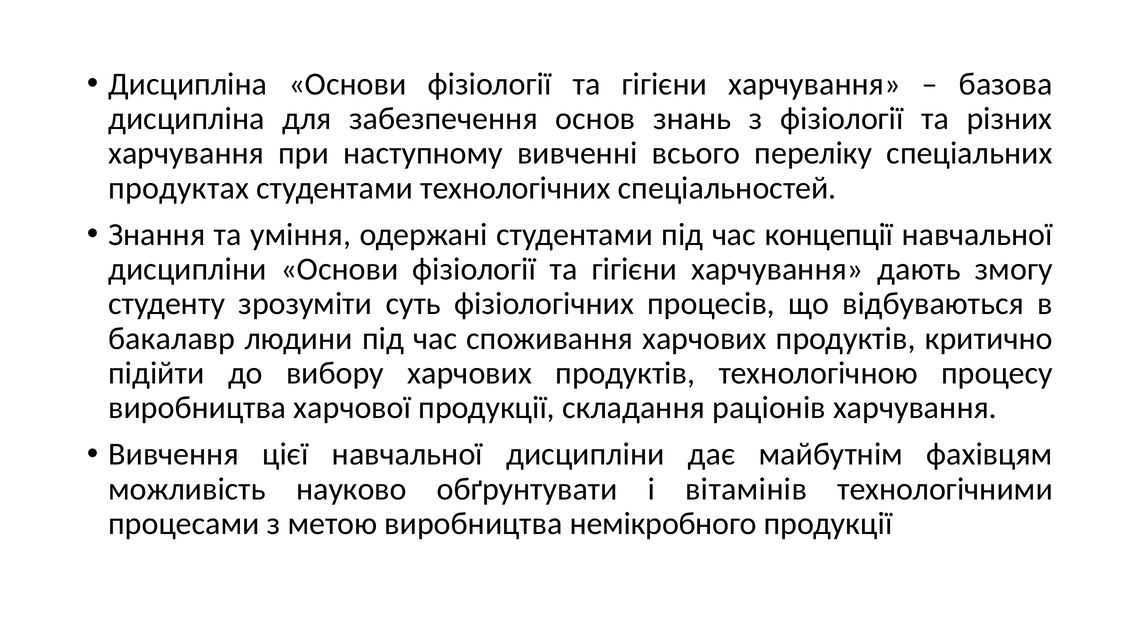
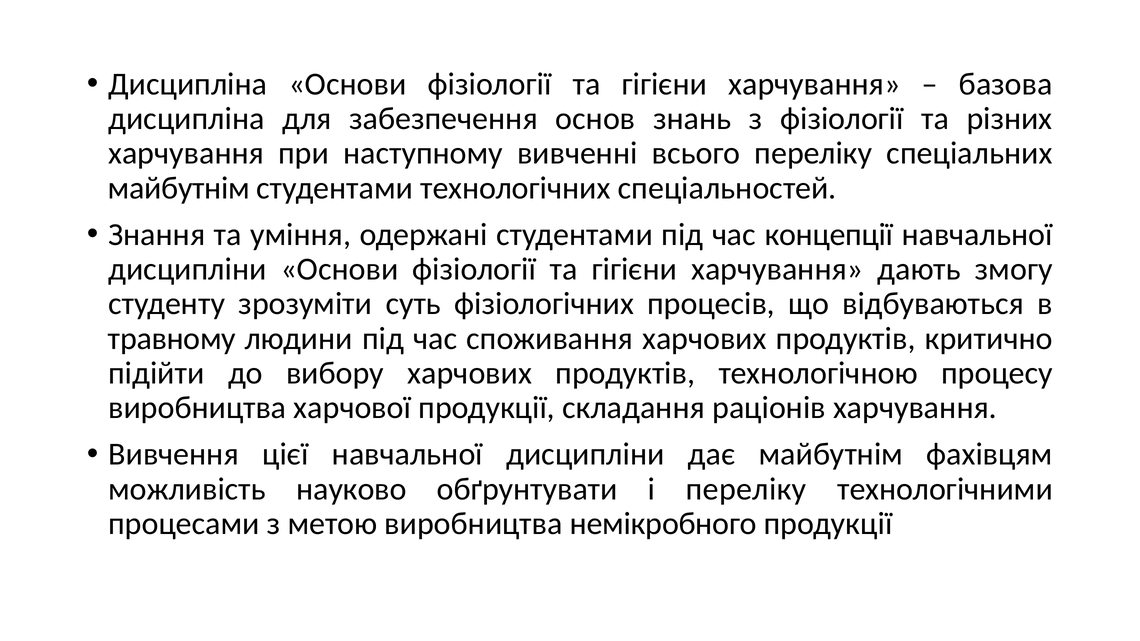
продуктах at (179, 188): продуктах -> майбутнім
бакалавр: бакалавр -> травному
і вітамінів: вітамінів -> переліку
